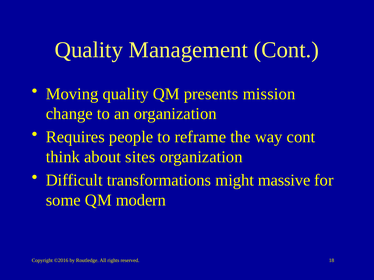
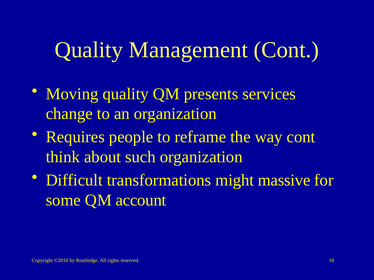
mission: mission -> services
sites: sites -> such
modern: modern -> account
